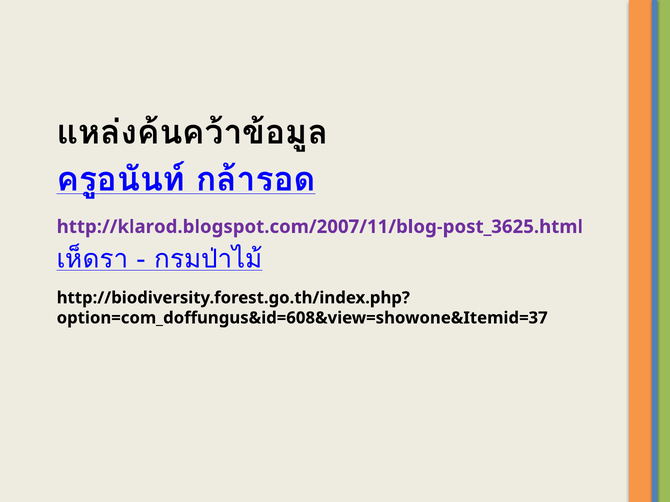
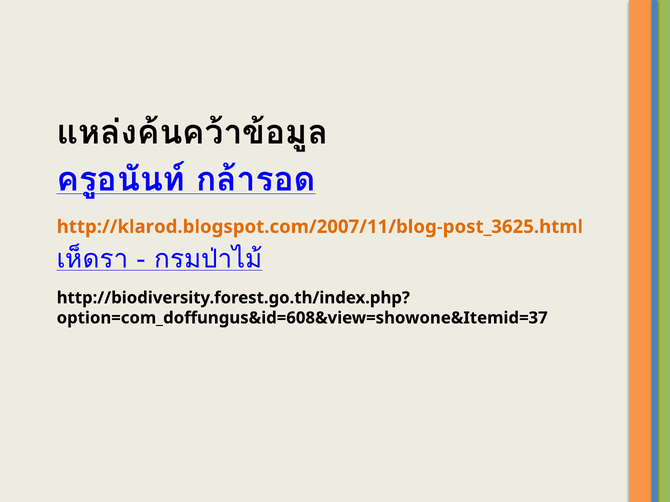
http://klarod.blogspot.com/2007/11/blog-post_3625.html colour: purple -> orange
